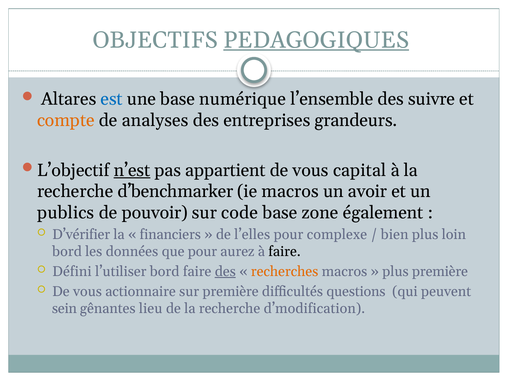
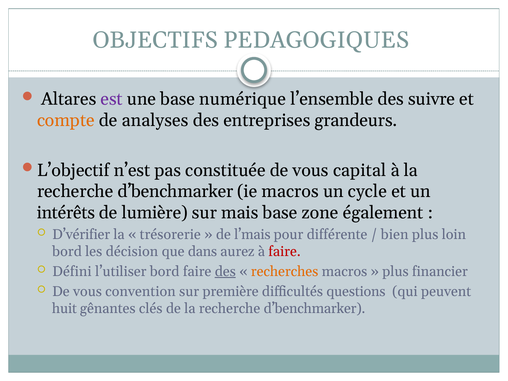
PEDAGOGIQUES underline: present -> none
est colour: blue -> purple
n’est underline: present -> none
appartient: appartient -> constituée
avoir: avoir -> cycle
publics: publics -> intérêts
pouvoir: pouvoir -> lumière
code: code -> mais
financiers: financiers -> trésorerie
l’elles: l’elles -> l’mais
complexe: complexe -> différente
données: données -> décision
que pour: pour -> dans
faire at (285, 251) colour: black -> red
plus première: première -> financier
actionnaire: actionnaire -> convention
sein: sein -> huit
lieu: lieu -> clés
de la recherche d’modification: d’modification -> d’benchmarker
